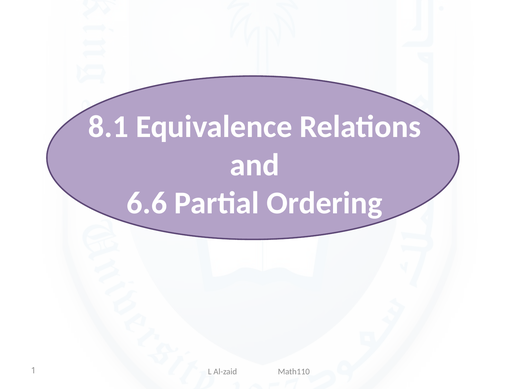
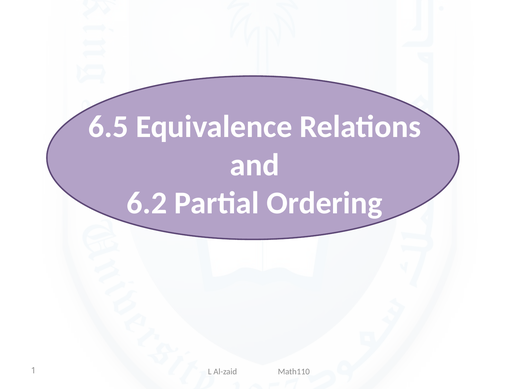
8.1: 8.1 -> 6.5
6.6: 6.6 -> 6.2
